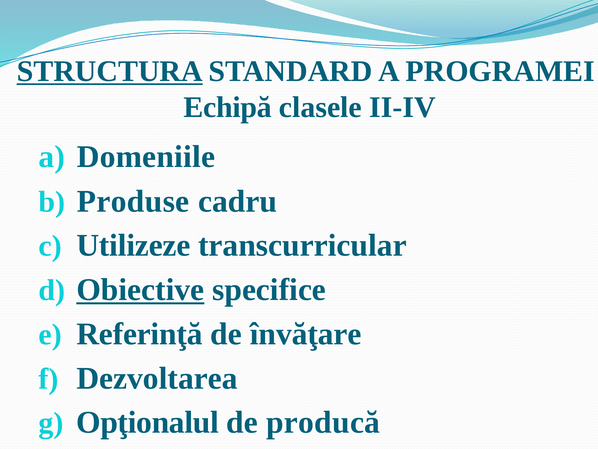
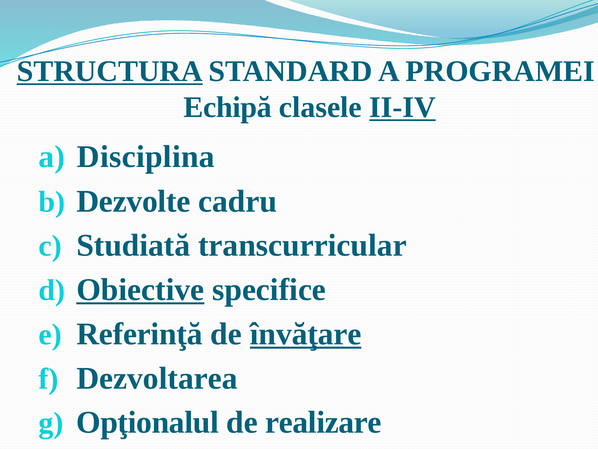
II-IV underline: none -> present
Domeniile: Domeniile -> Disciplina
Produse: Produse -> Dezvolte
Utilizeze: Utilizeze -> Studiată
învăţare underline: none -> present
producă: producă -> realizare
